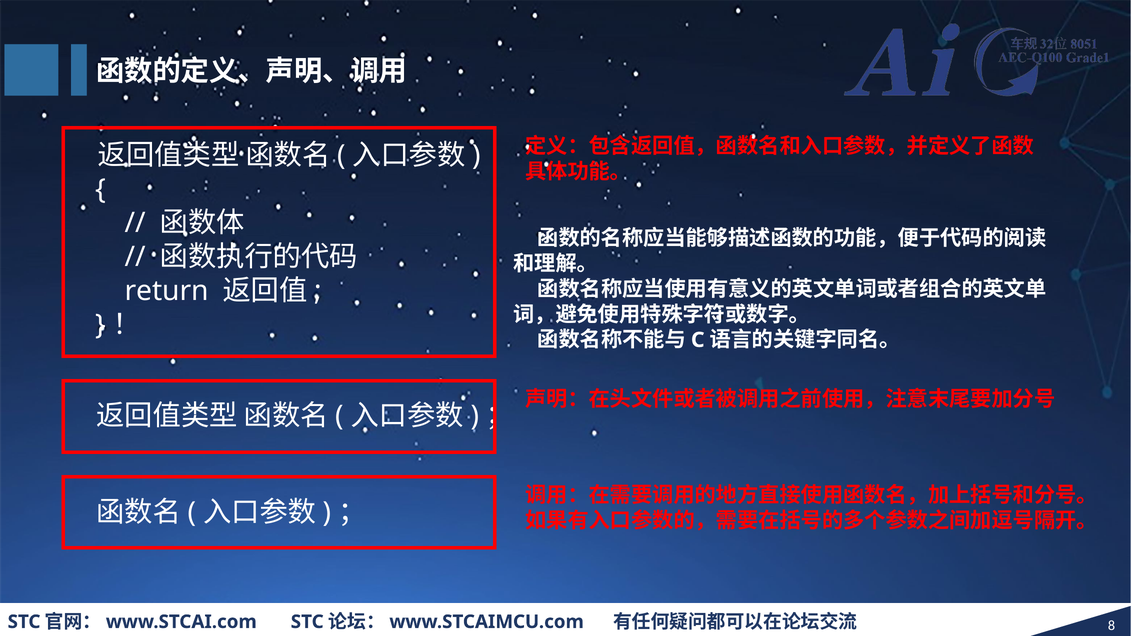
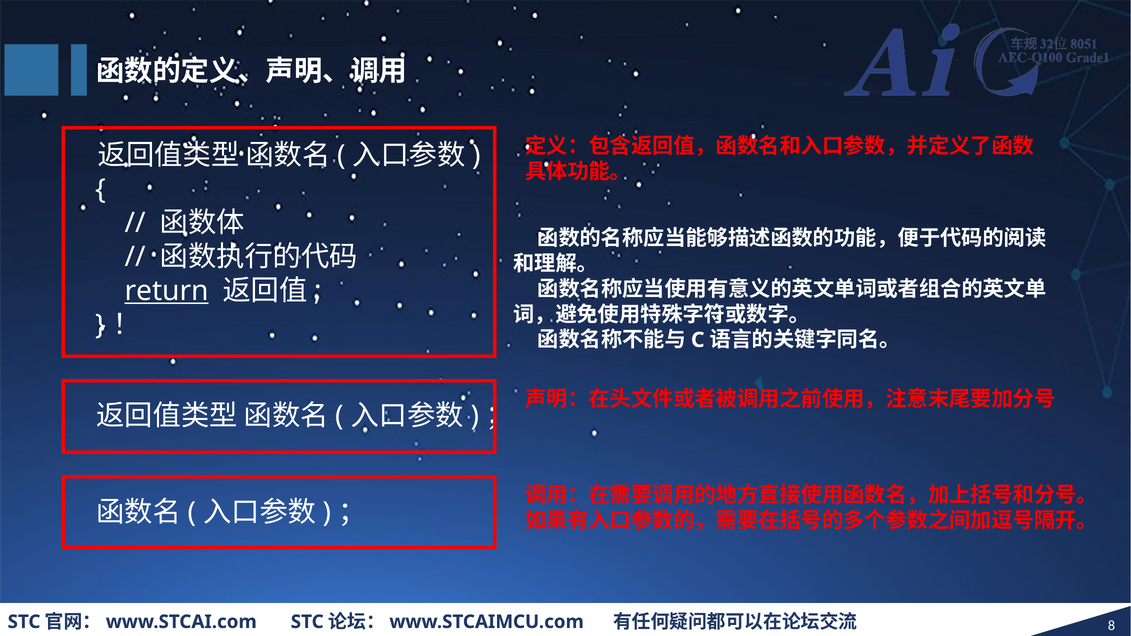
return underline: none -> present
